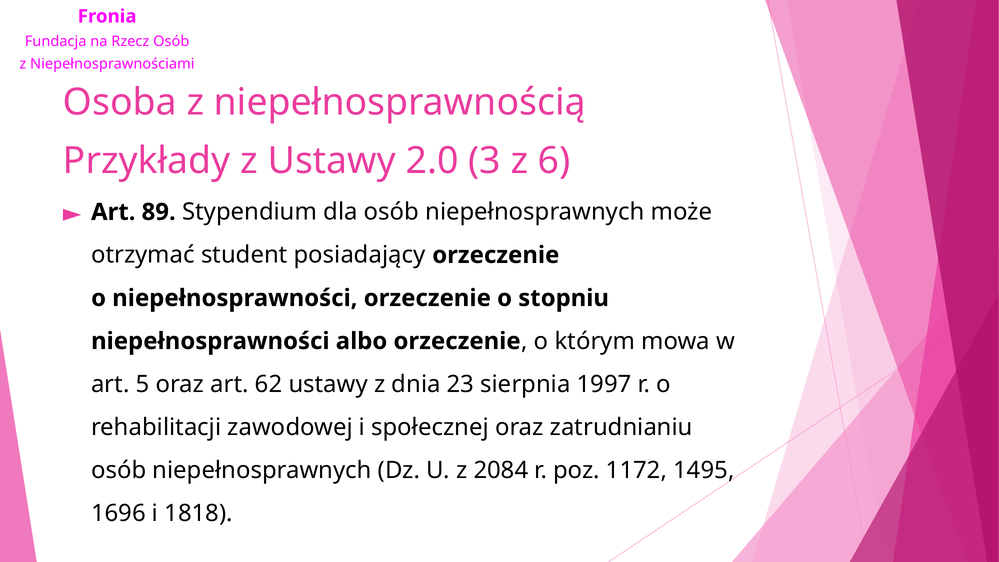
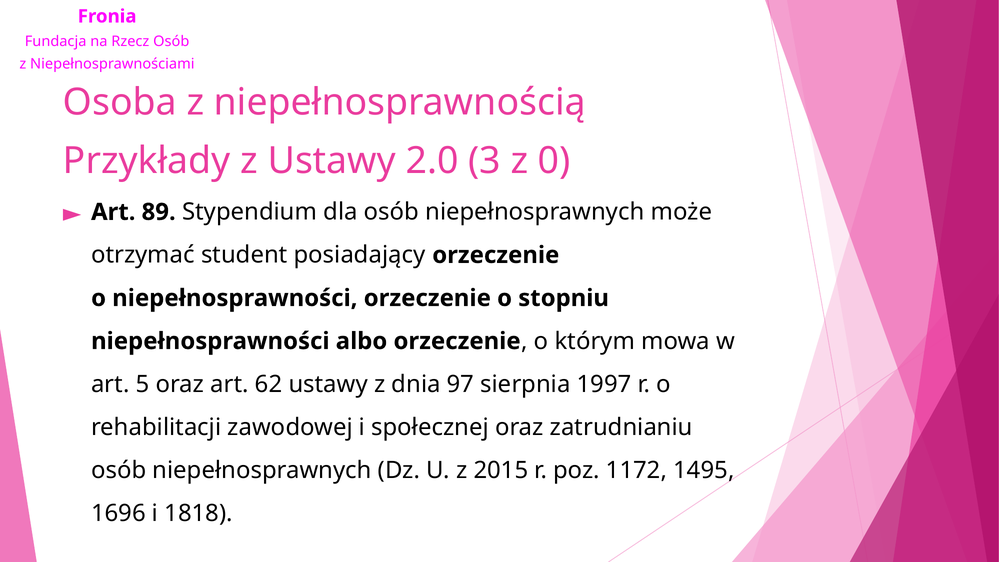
6: 6 -> 0
23: 23 -> 97
2084: 2084 -> 2015
